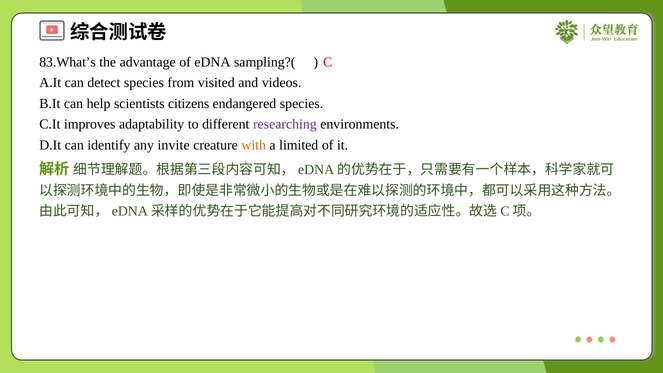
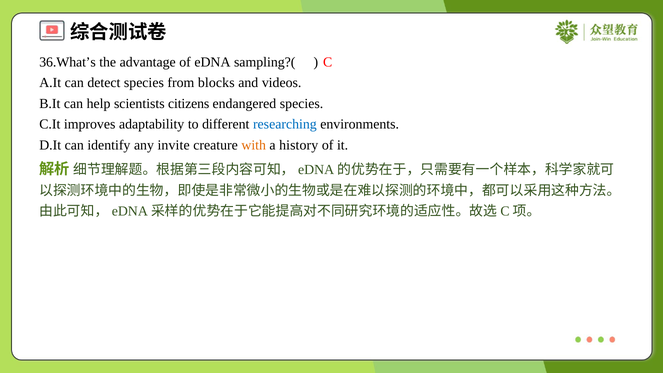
83.What’s: 83.What’s -> 36.What’s
visited: visited -> blocks
researching colour: purple -> blue
limited: limited -> history
